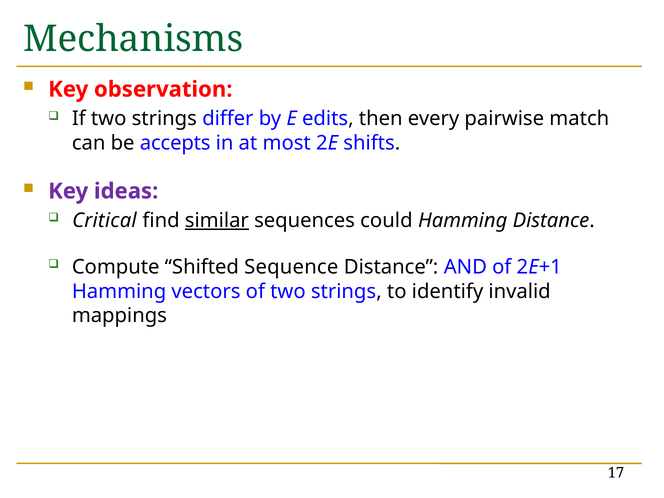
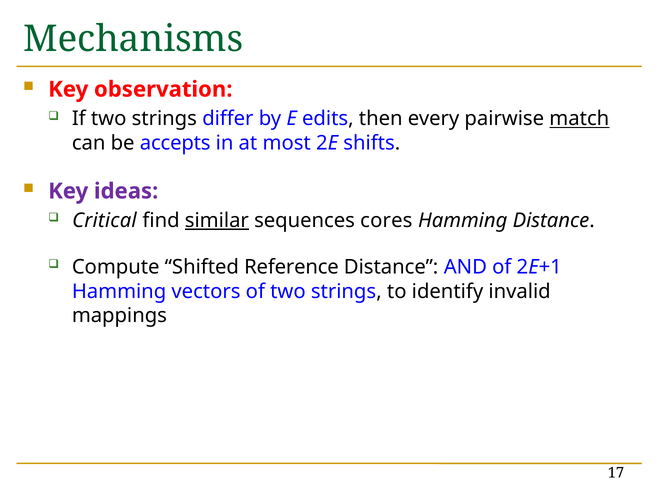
match underline: none -> present
could: could -> cores
Sequence: Sequence -> Reference
